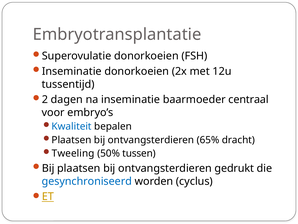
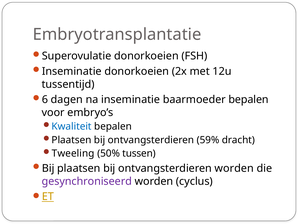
2: 2 -> 6
baarmoeder centraal: centraal -> bepalen
65%: 65% -> 59%
ontvangsterdieren gedrukt: gedrukt -> worden
gesynchroniseerd colour: blue -> purple
